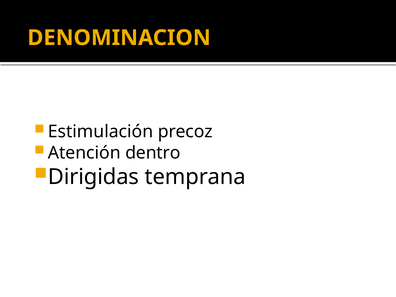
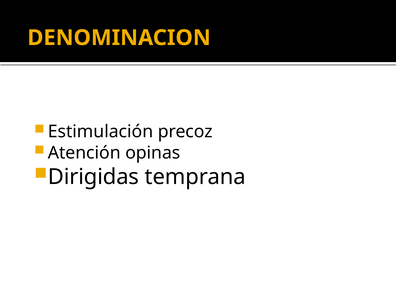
dentro: dentro -> opinas
